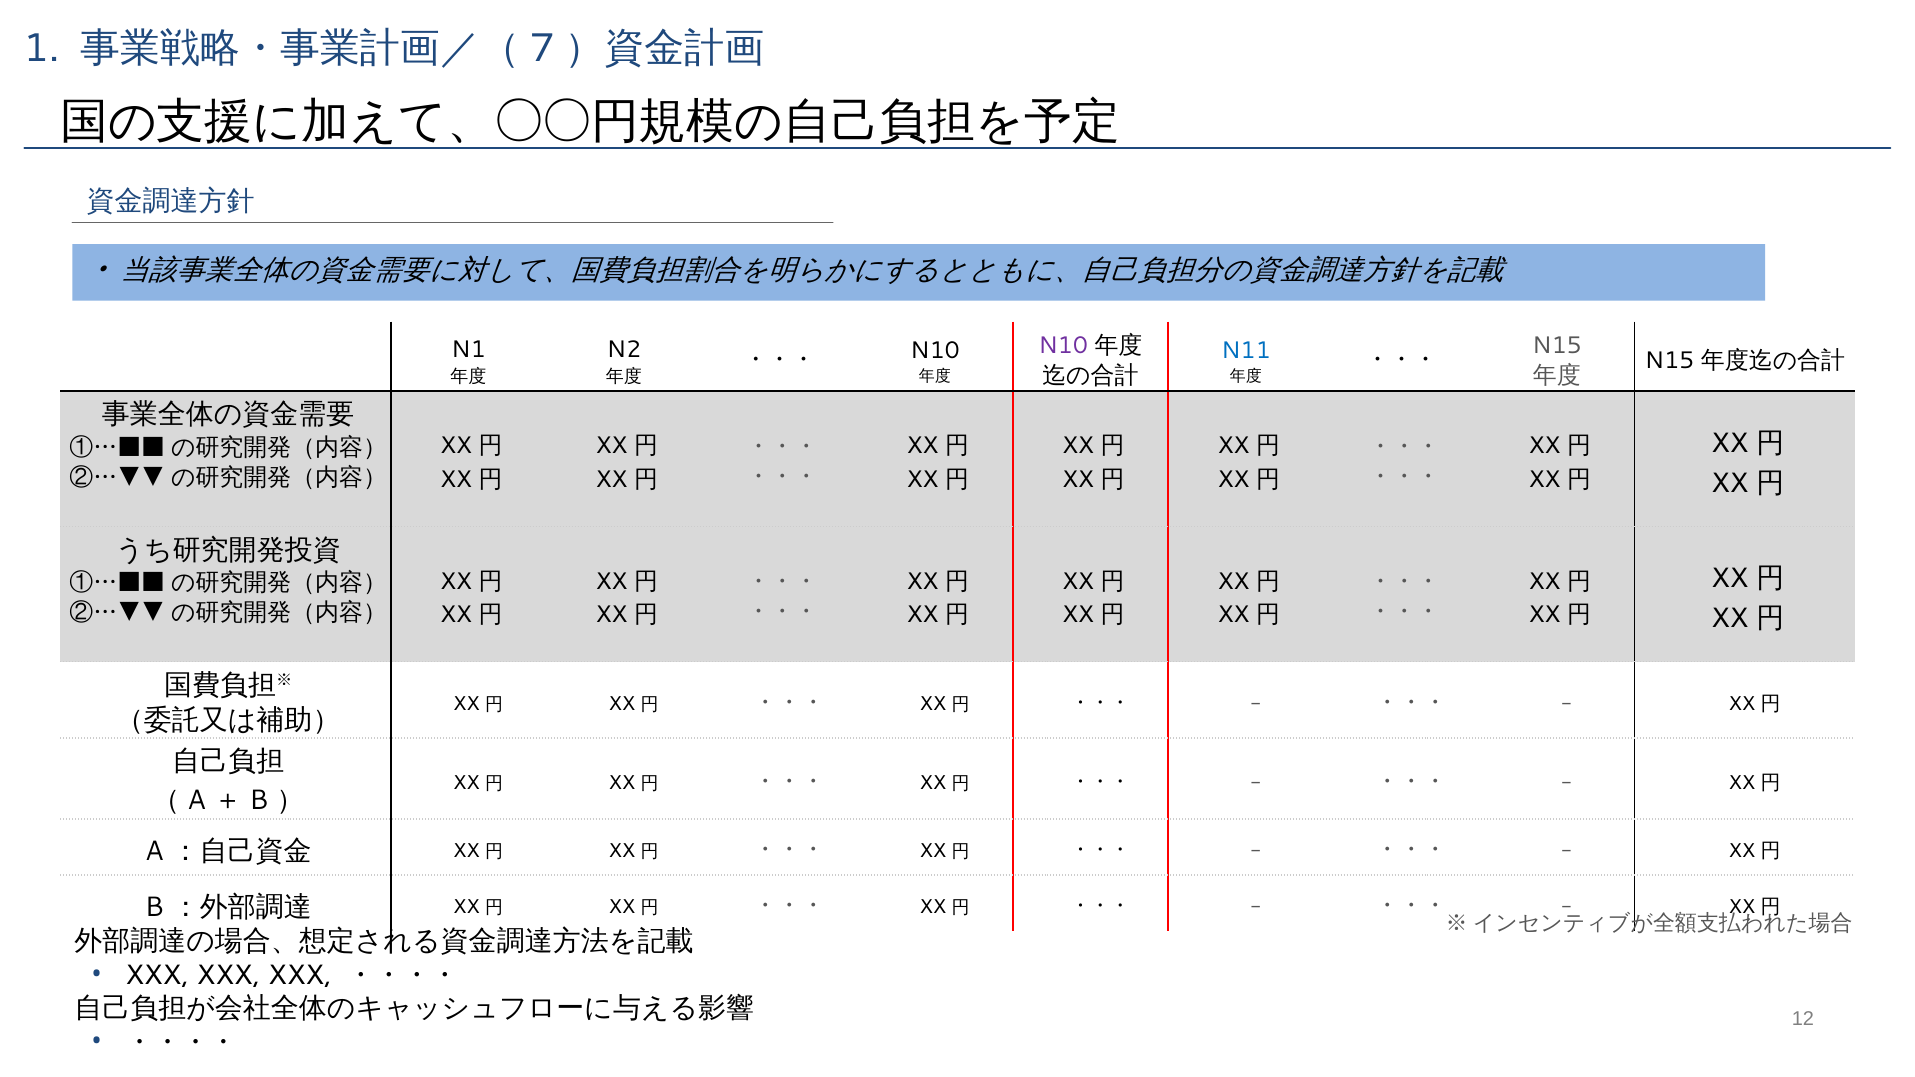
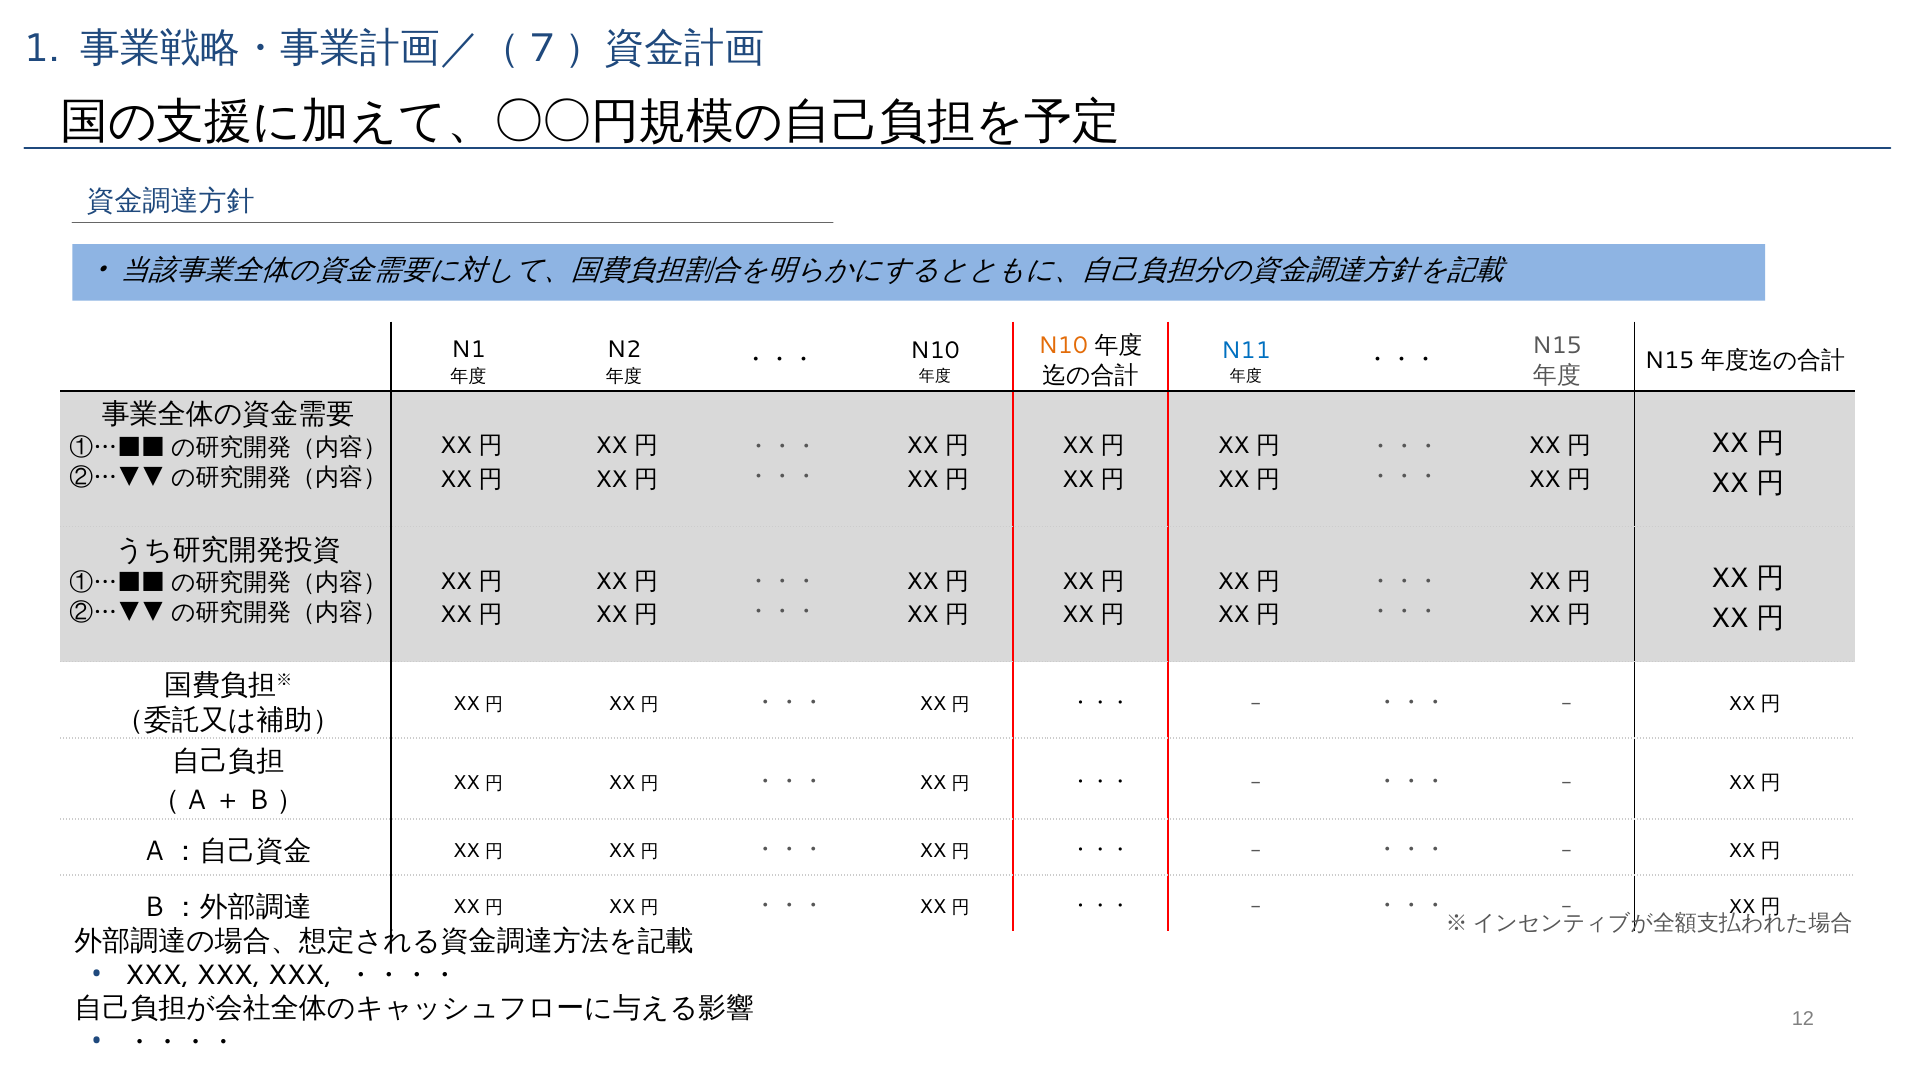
N10 at (1063, 346) colour: purple -> orange
